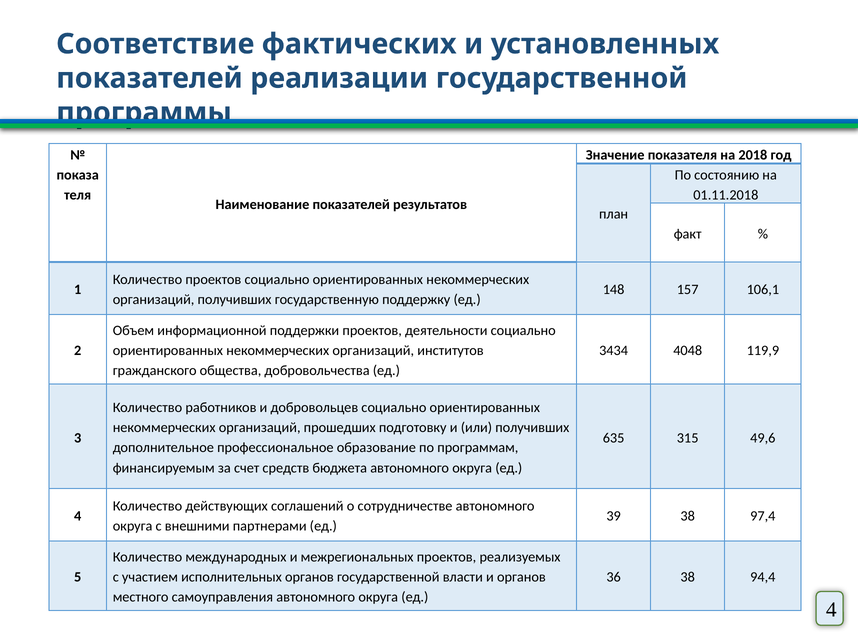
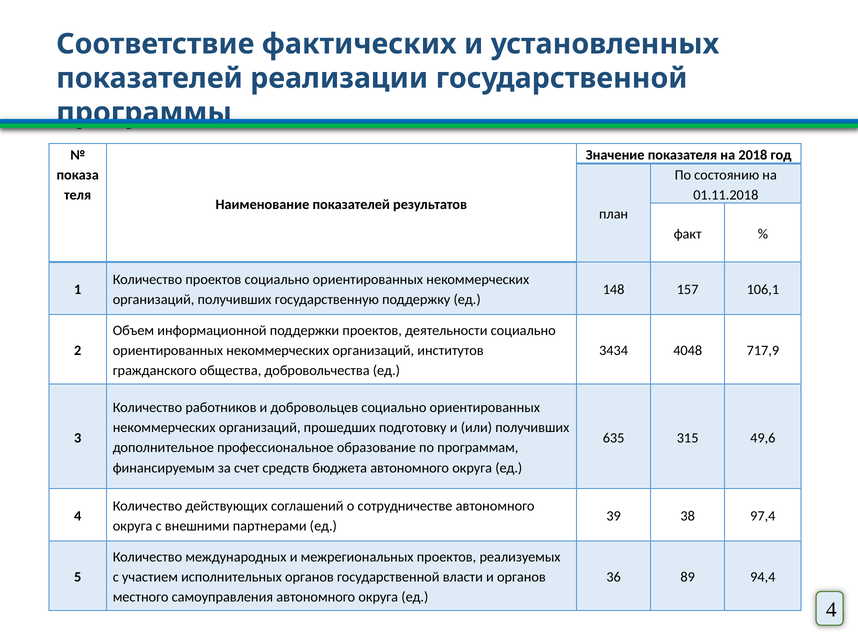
119,9: 119,9 -> 717,9
36 38: 38 -> 89
